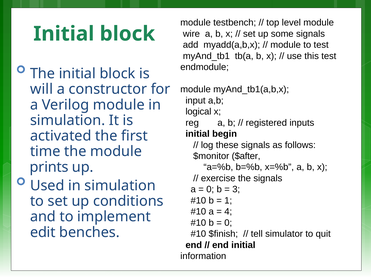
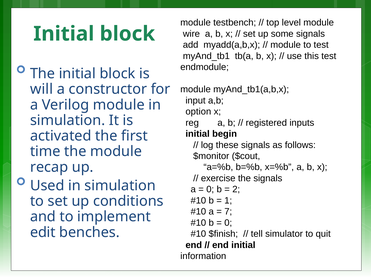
logical: logical -> option
$after: $after -> $cout
prints: prints -> recap
3: 3 -> 2
4: 4 -> 7
